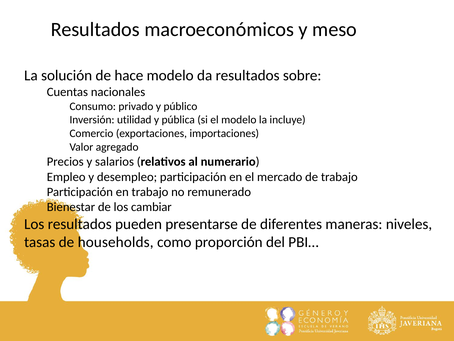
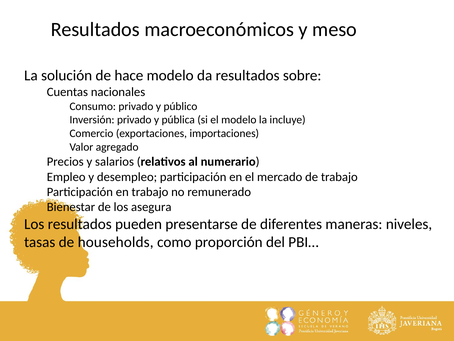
Inversión utilidad: utilidad -> privado
cambiar: cambiar -> asegura
